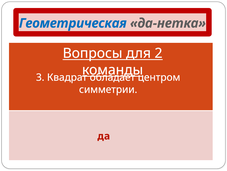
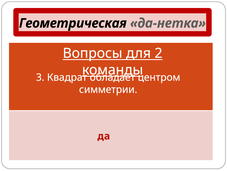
Геометрическая colour: blue -> black
